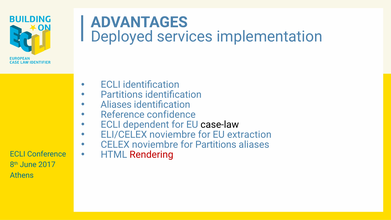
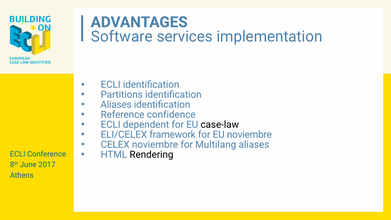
Deployed: Deployed -> Software
ELI/CELEX noviembre: noviembre -> framework
EU extraction: extraction -> noviembre
for Partitions: Partitions -> Multilang
Rendering colour: red -> black
